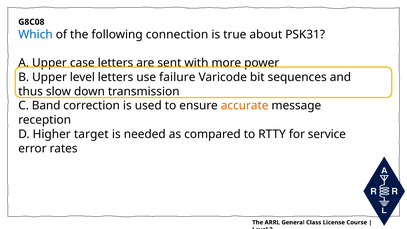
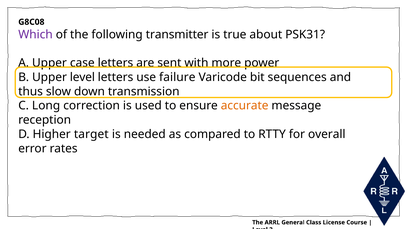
Which colour: blue -> purple
connection: connection -> transmitter
Band: Band -> Long
service: service -> overall
